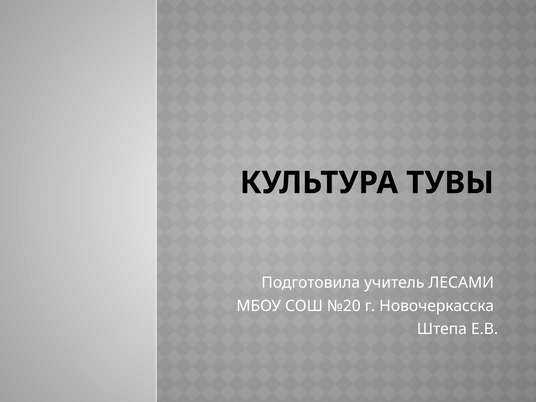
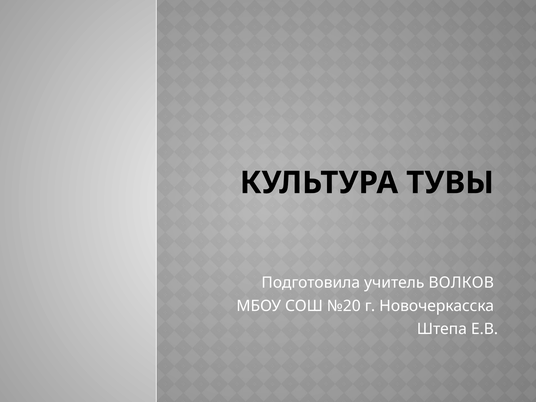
ЛЕСАМИ: ЛЕСАМИ -> ВОЛКОВ
